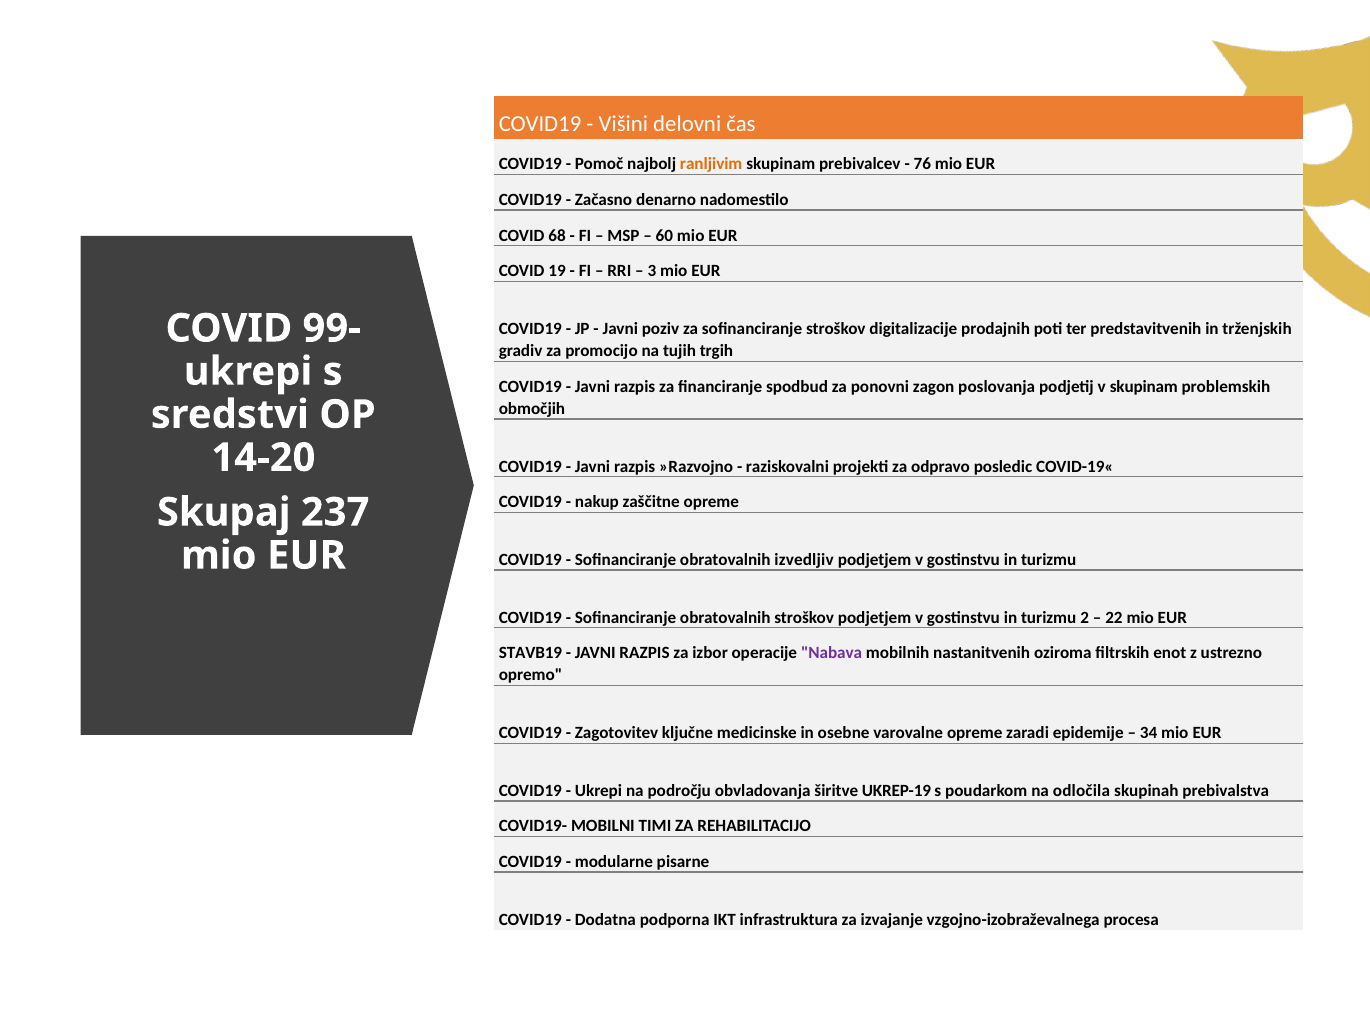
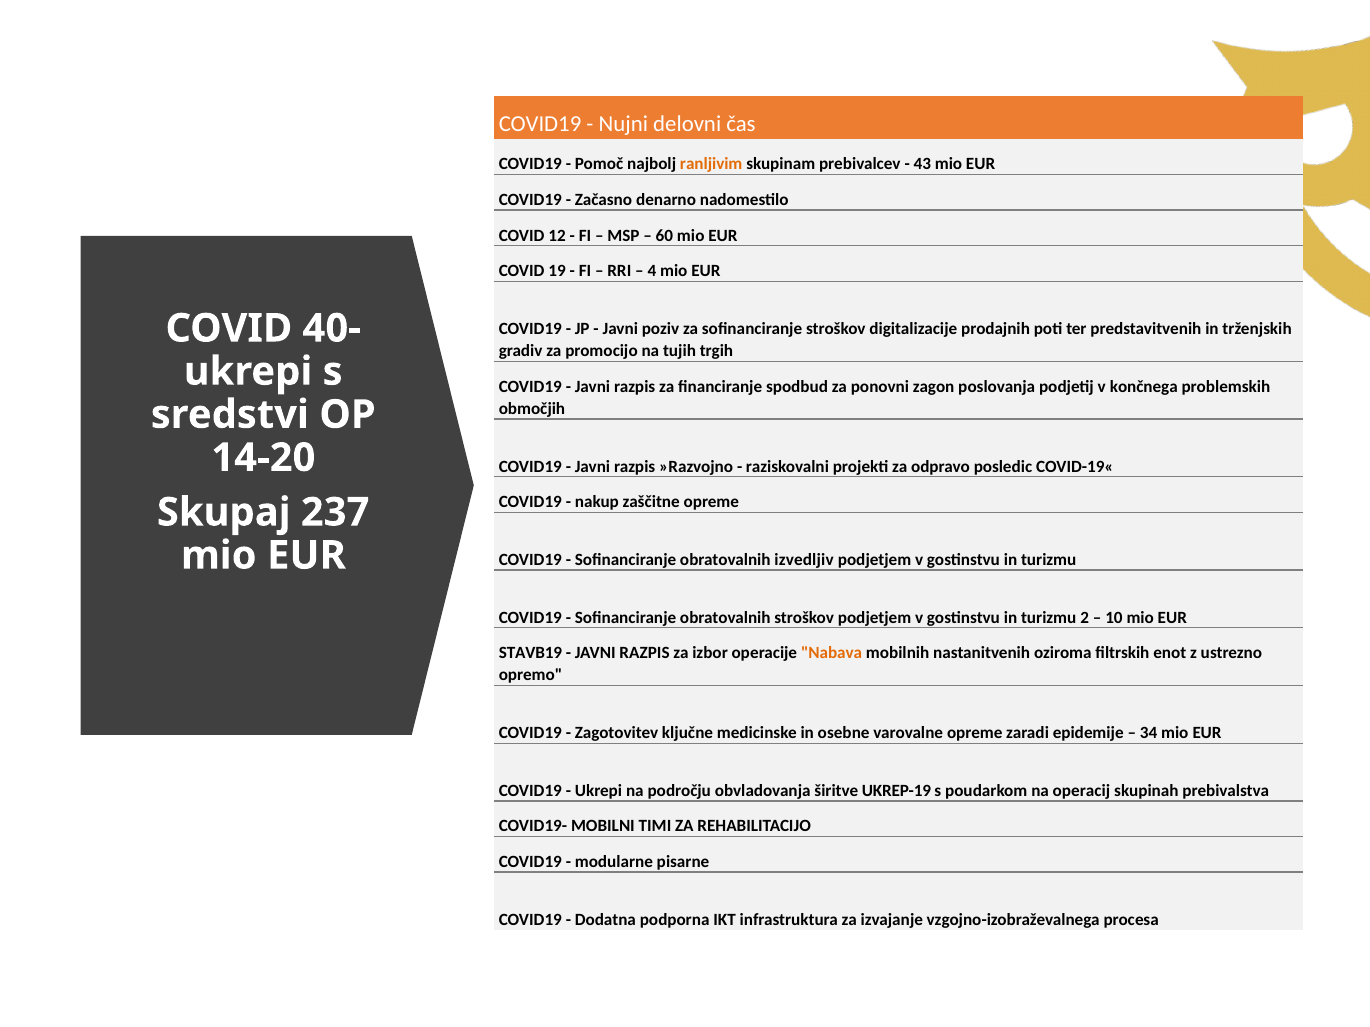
Višini: Višini -> Nujni
76: 76 -> 43
68: 68 -> 12
3: 3 -> 4
99-: 99- -> 40-
v skupinam: skupinam -> končnega
22: 22 -> 10
Nabava colour: purple -> orange
odločila: odločila -> operacij
